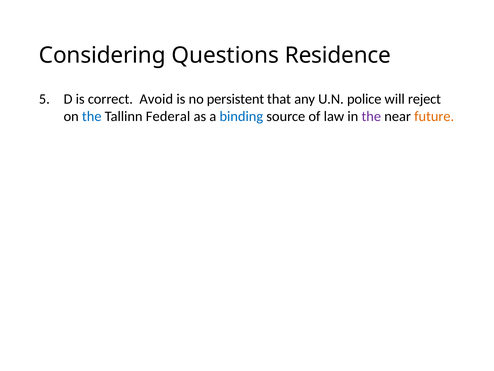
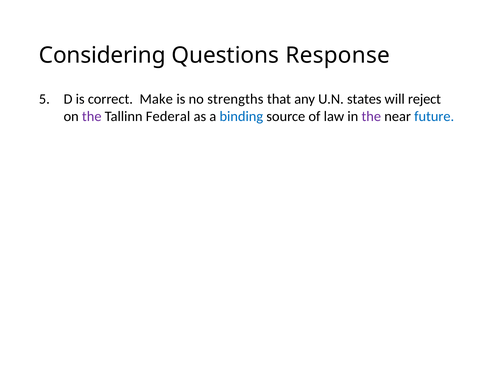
Residence: Residence -> Response
Avoid: Avoid -> Make
persistent: persistent -> strengths
police: police -> states
the at (92, 116) colour: blue -> purple
future colour: orange -> blue
